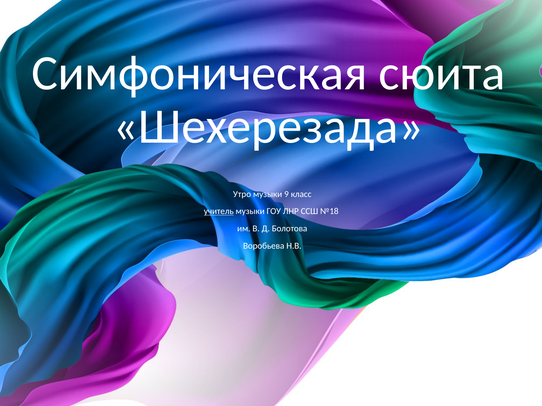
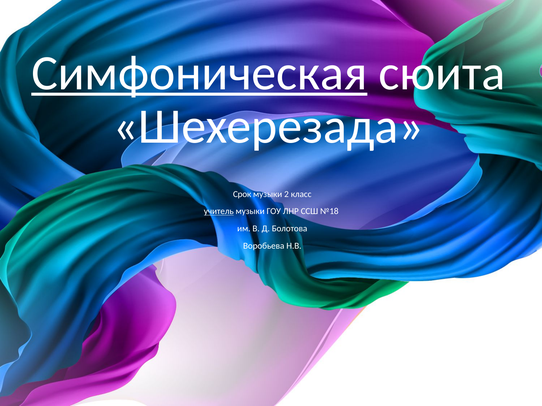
Симфоническая underline: none -> present
Утро: Утро -> Срок
9: 9 -> 2
